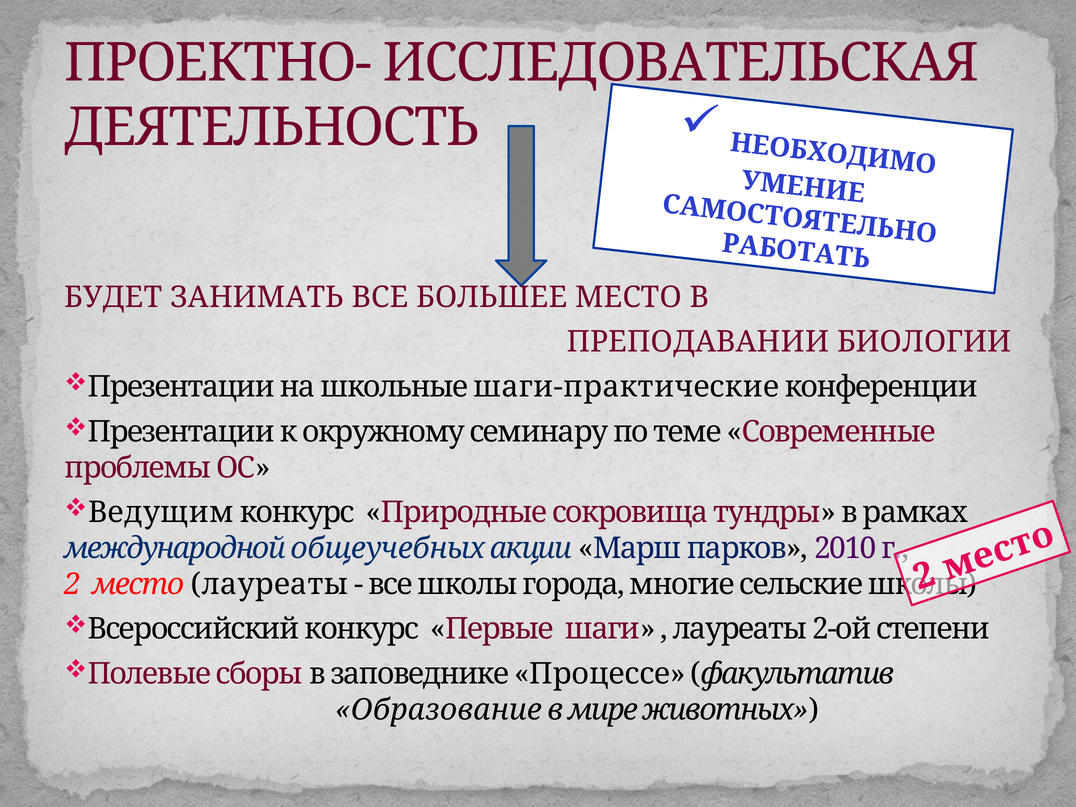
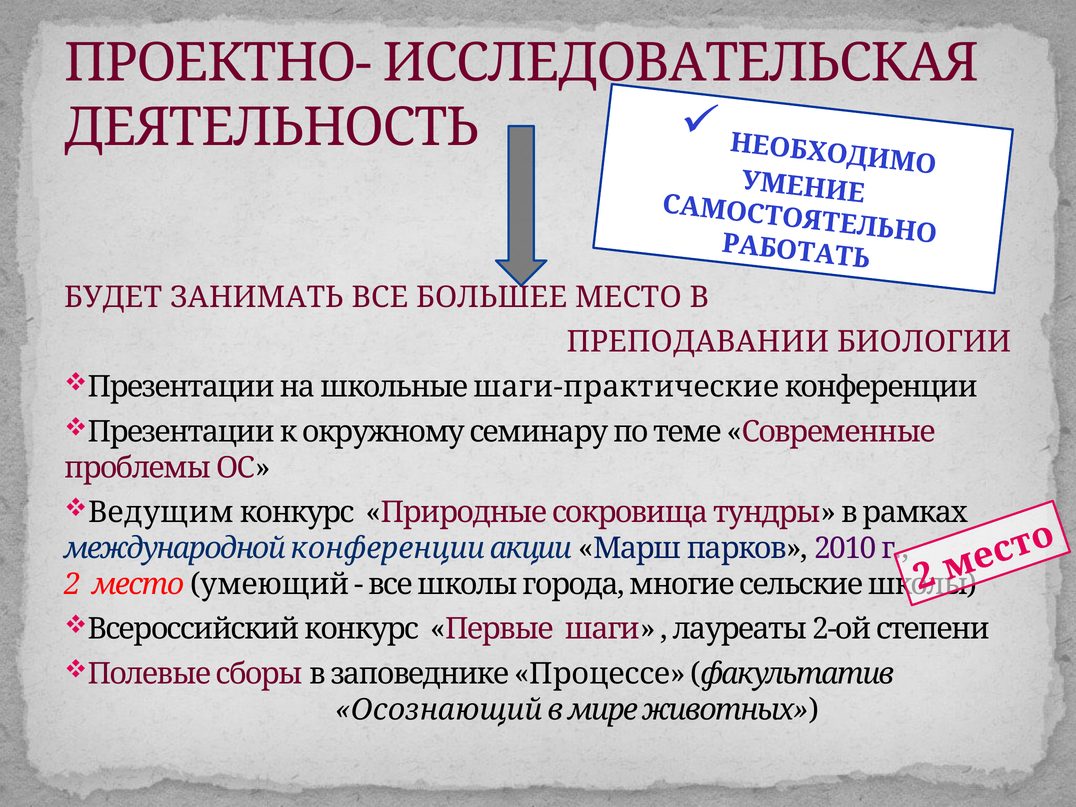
международной общеучебных: общеучебных -> конференции
место лауреаты: лауреаты -> умеющий
Образование: Образование -> Осознающий
